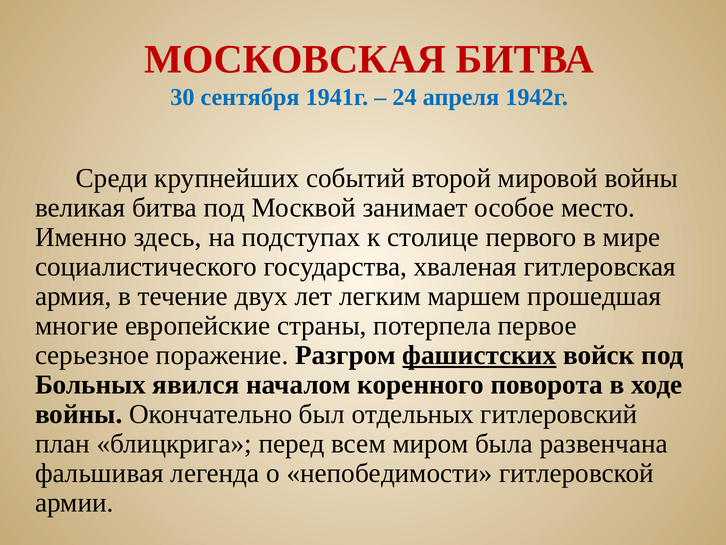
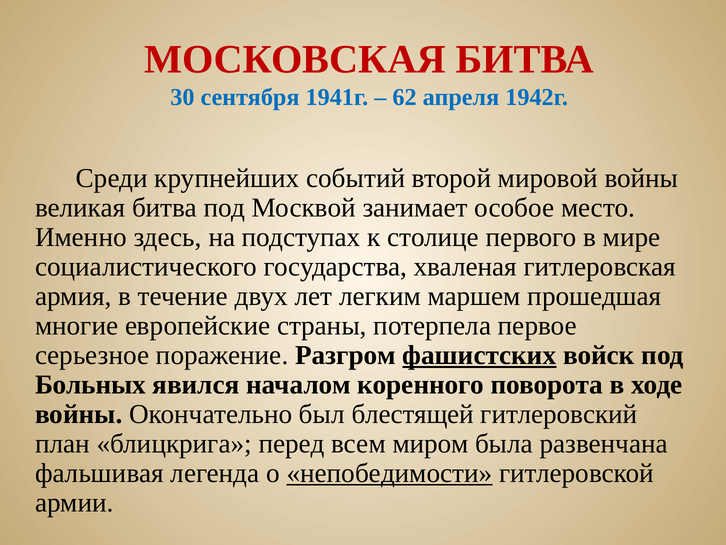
24: 24 -> 62
отдельных: отдельных -> блестящей
непобедимости underline: none -> present
